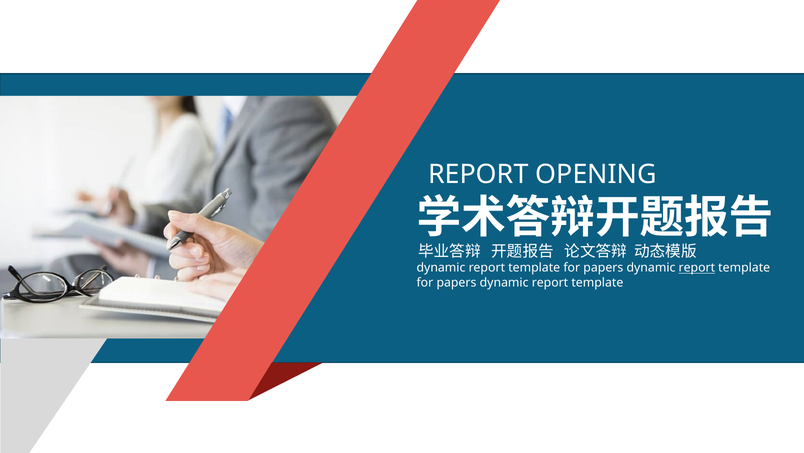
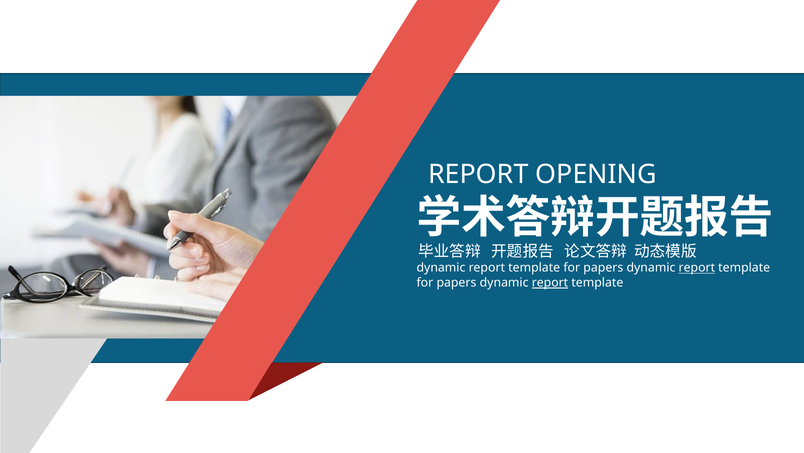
report at (550, 282) underline: none -> present
